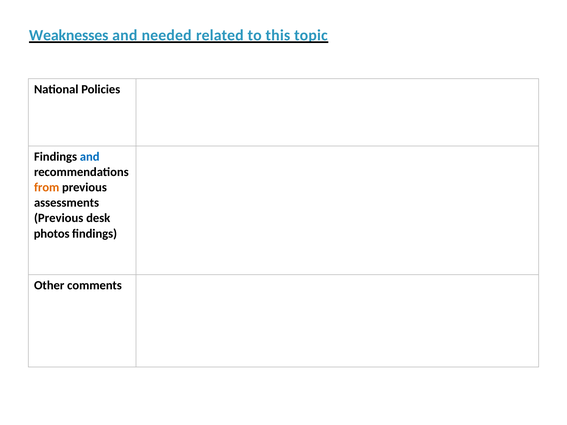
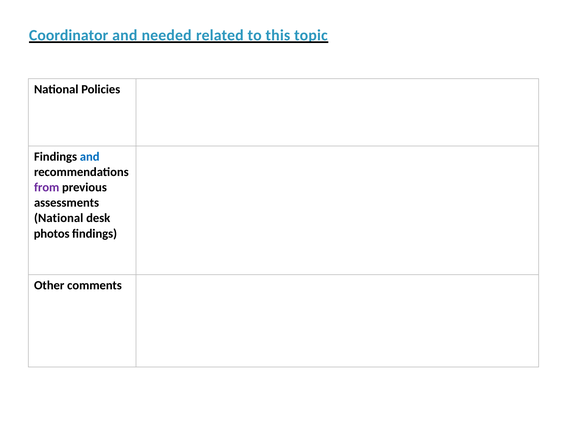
Weaknesses: Weaknesses -> Coordinator
from colour: orange -> purple
Previous at (59, 218): Previous -> National
